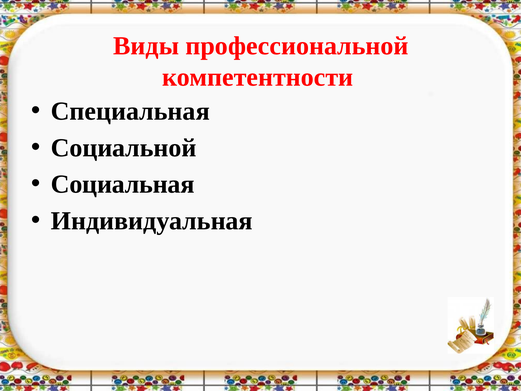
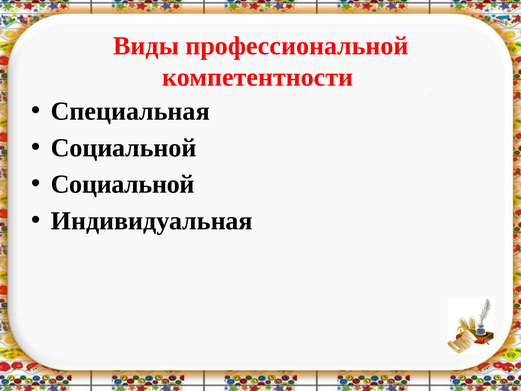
Социальная at (123, 184): Социальная -> Социальной
